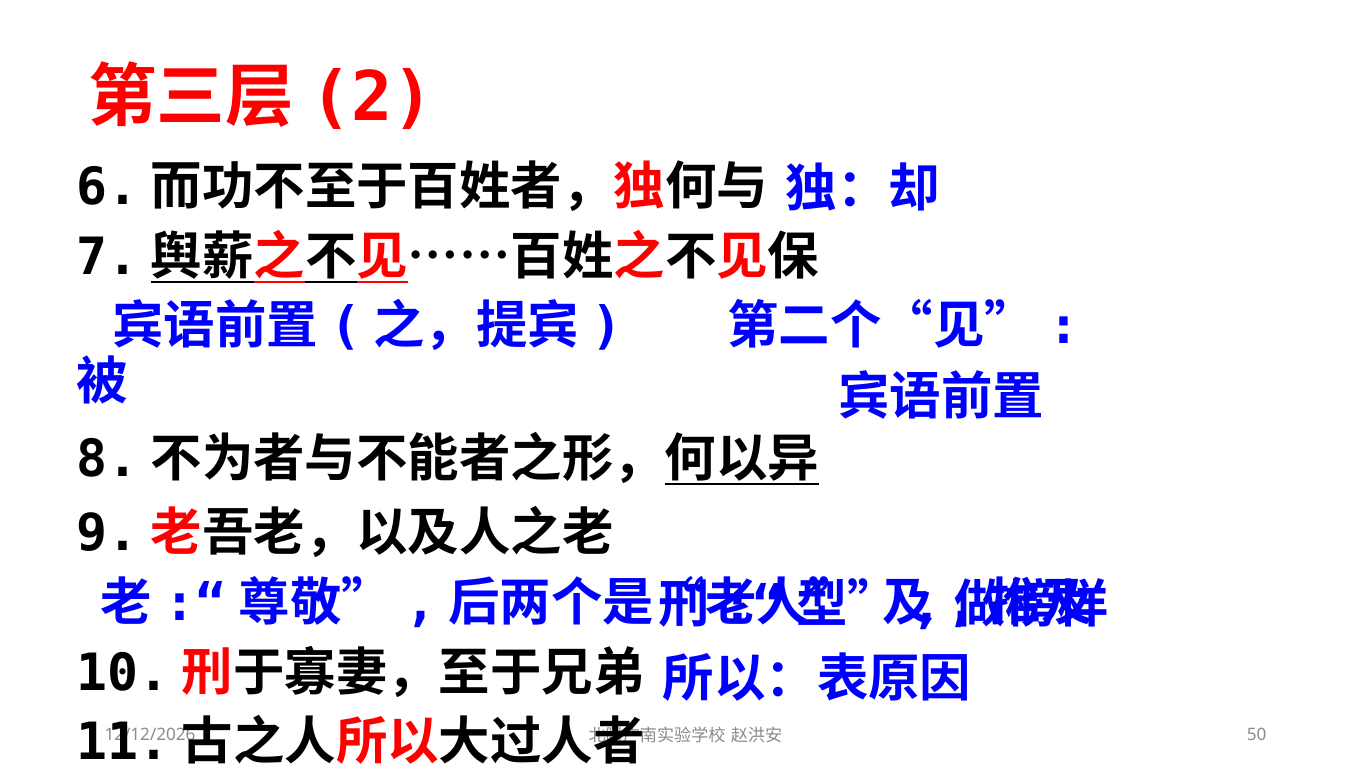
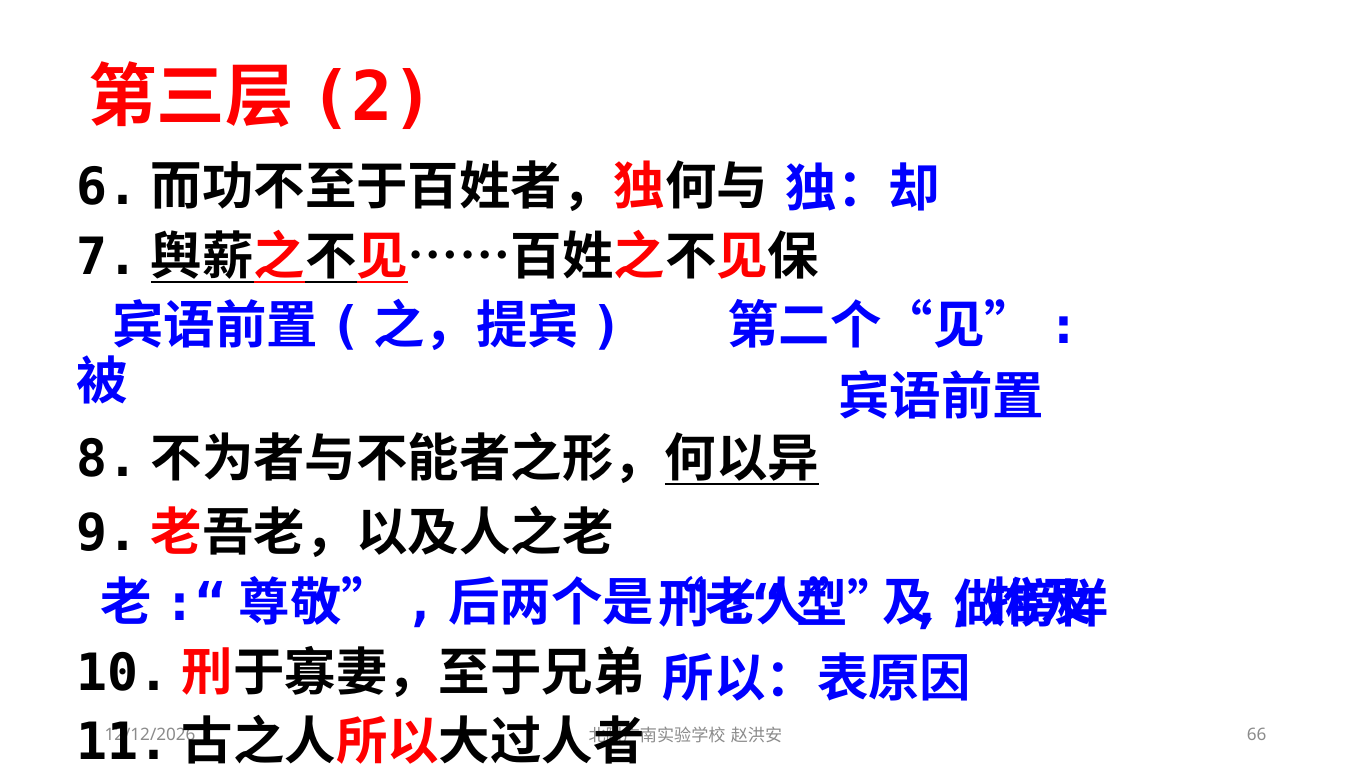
50: 50 -> 66
